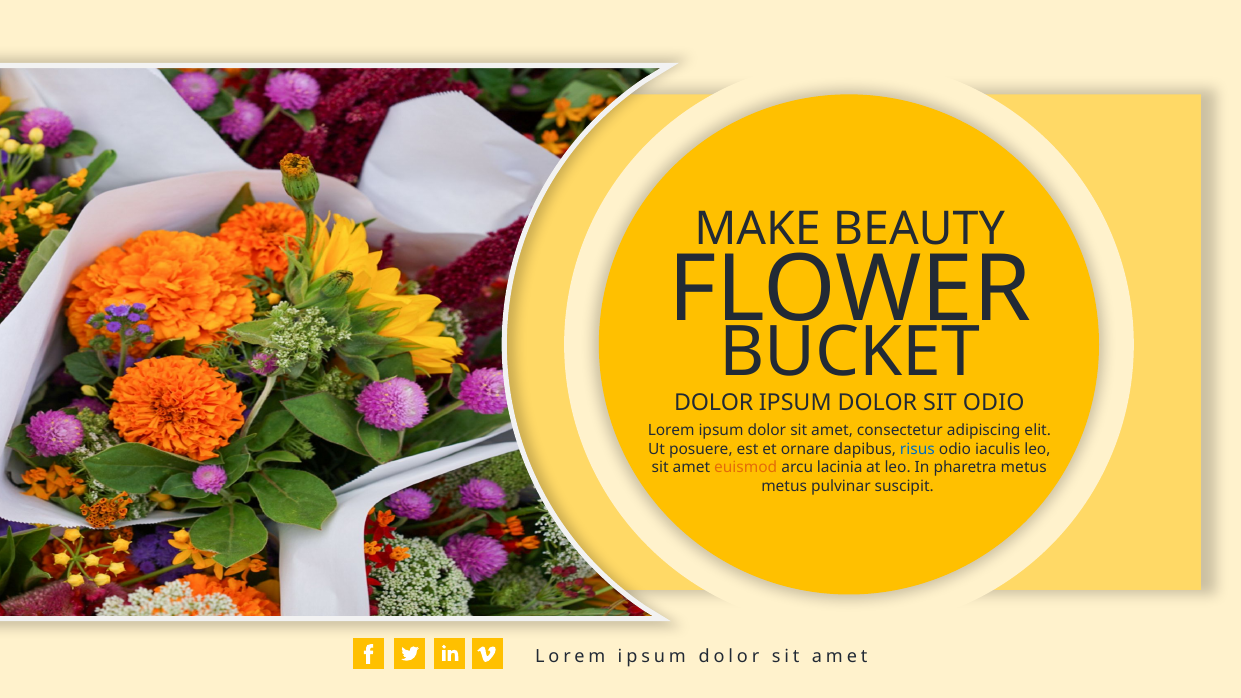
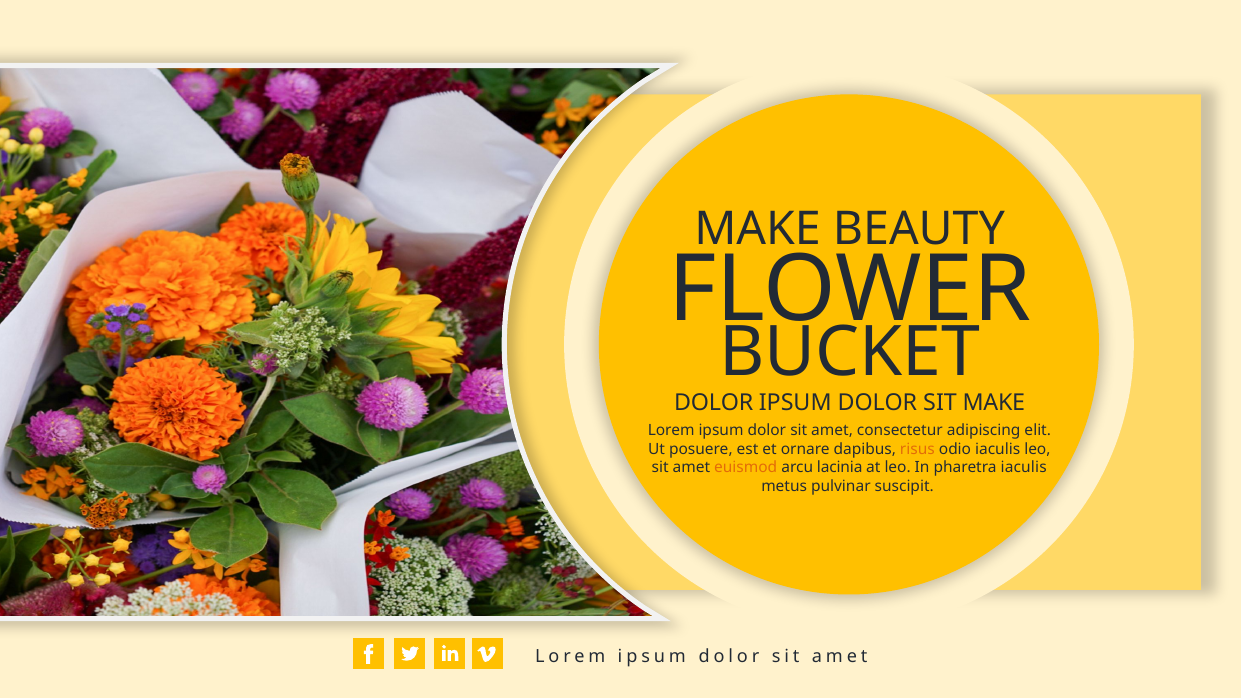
SIT ODIO: ODIO -> MAKE
risus colour: blue -> orange
pharetra metus: metus -> iaculis
